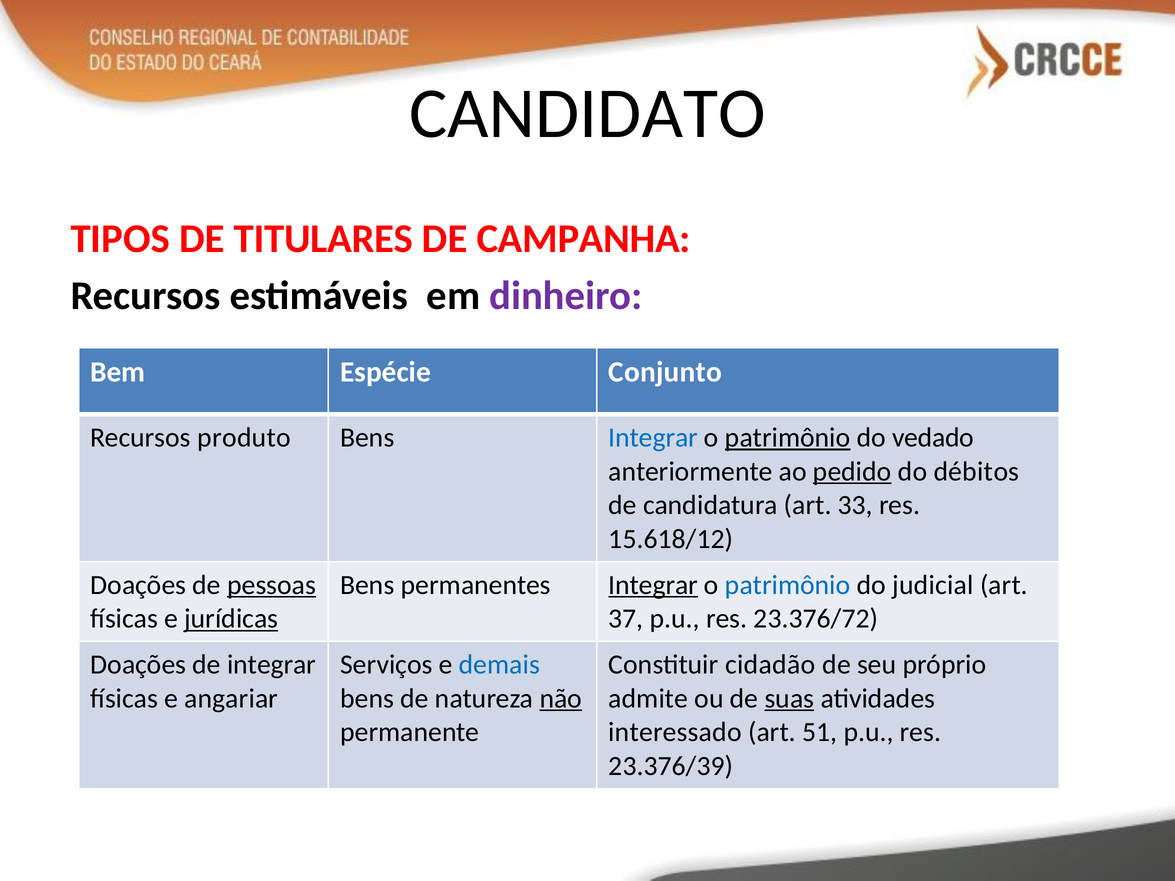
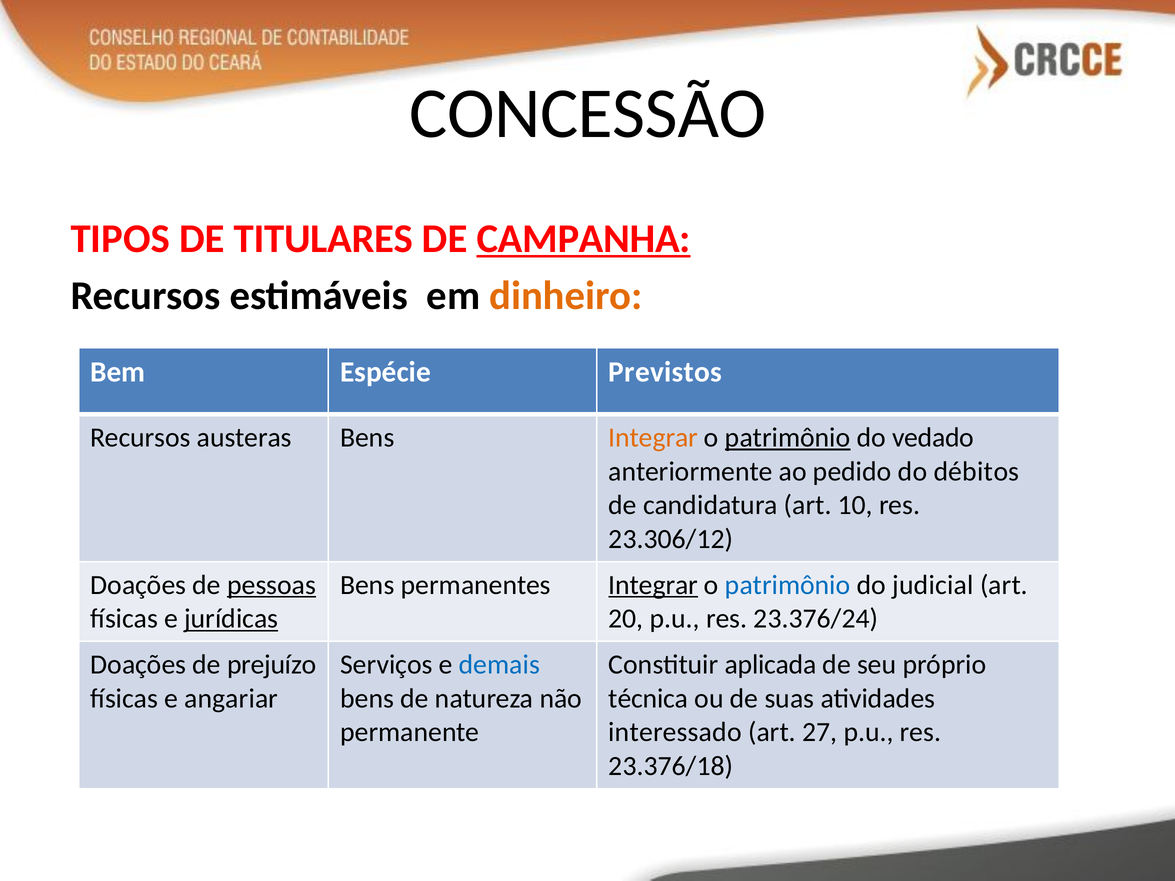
CANDIDATO: CANDIDATO -> CONCESSÃO
CAMPANHA underline: none -> present
dinheiro colour: purple -> orange
Conjunto: Conjunto -> Previstos
produto: produto -> austeras
Integrar at (653, 438) colour: blue -> orange
pedido underline: present -> none
33: 33 -> 10
15.618/12: 15.618/12 -> 23.306/12
37: 37 -> 20
23.376/72: 23.376/72 -> 23.376/24
de integrar: integrar -> prejuízo
cidadão: cidadão -> aplicada
não underline: present -> none
admite: admite -> técnica
suas underline: present -> none
51: 51 -> 27
23.376/39: 23.376/39 -> 23.376/18
